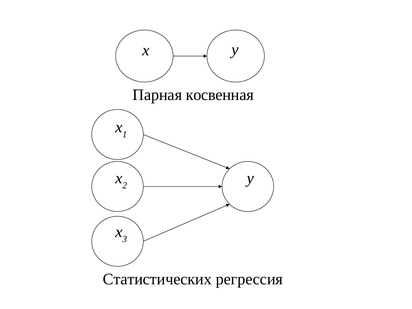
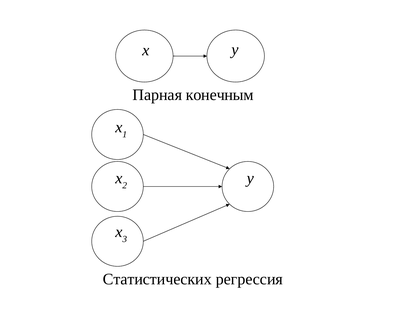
косвенная: косвенная -> конечным
